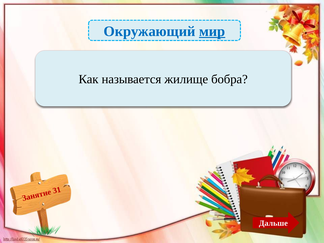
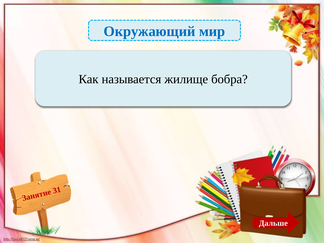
мир underline: present -> none
